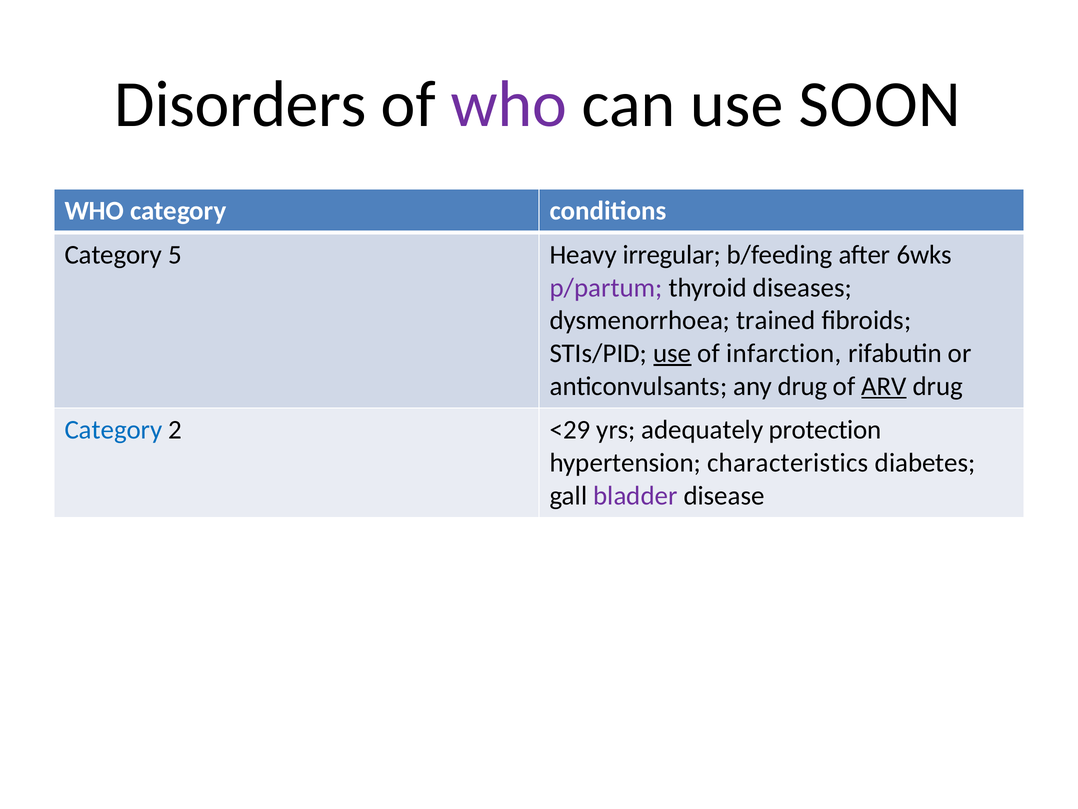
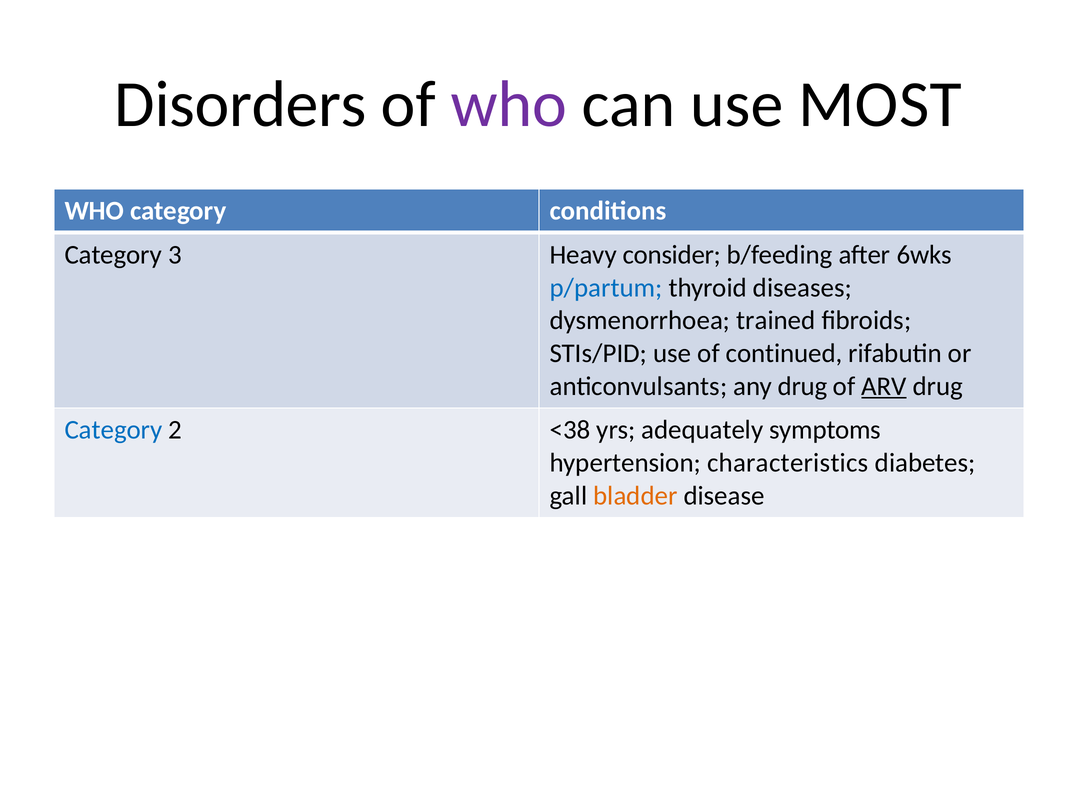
SOON: SOON -> MOST
5: 5 -> 3
irregular: irregular -> consider
p/partum colour: purple -> blue
use at (672, 353) underline: present -> none
infarction: infarction -> continued
<29: <29 -> <38
protection: protection -> symptoms
bladder colour: purple -> orange
